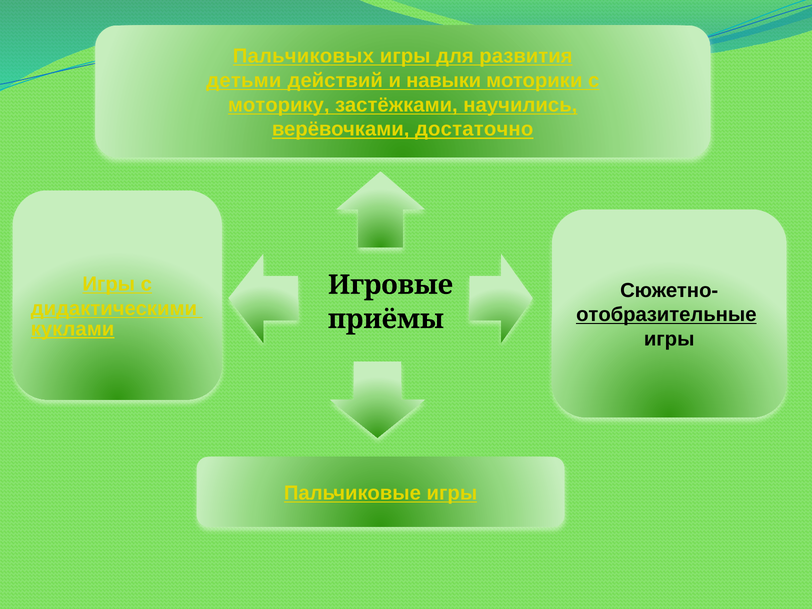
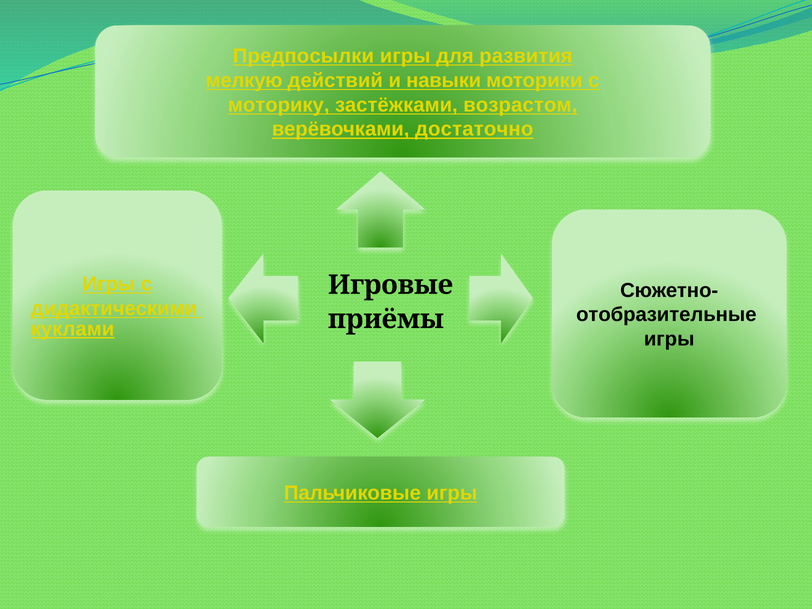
Пальчиковых: Пальчиковых -> Предпосылки
детьми: детьми -> мелкую
научились: научились -> возрастом
отобразительные underline: present -> none
